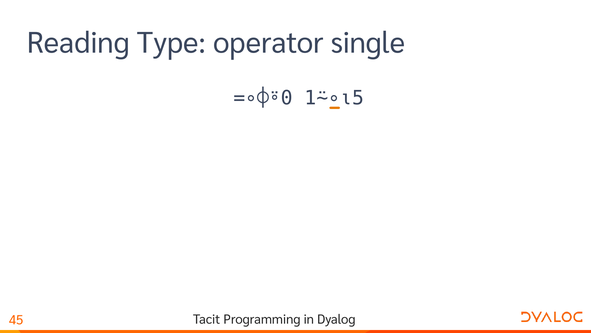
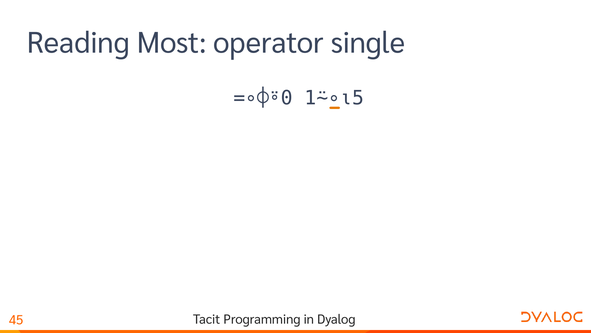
Type: Type -> Most
